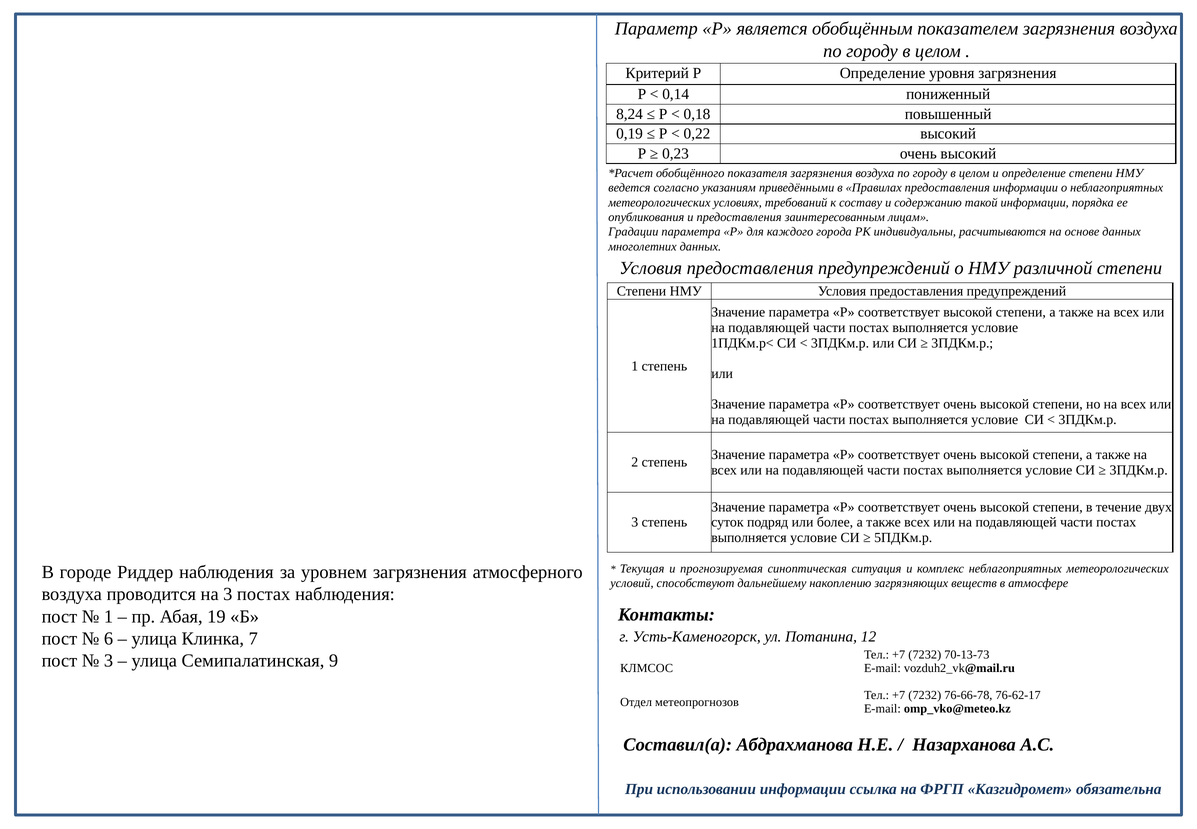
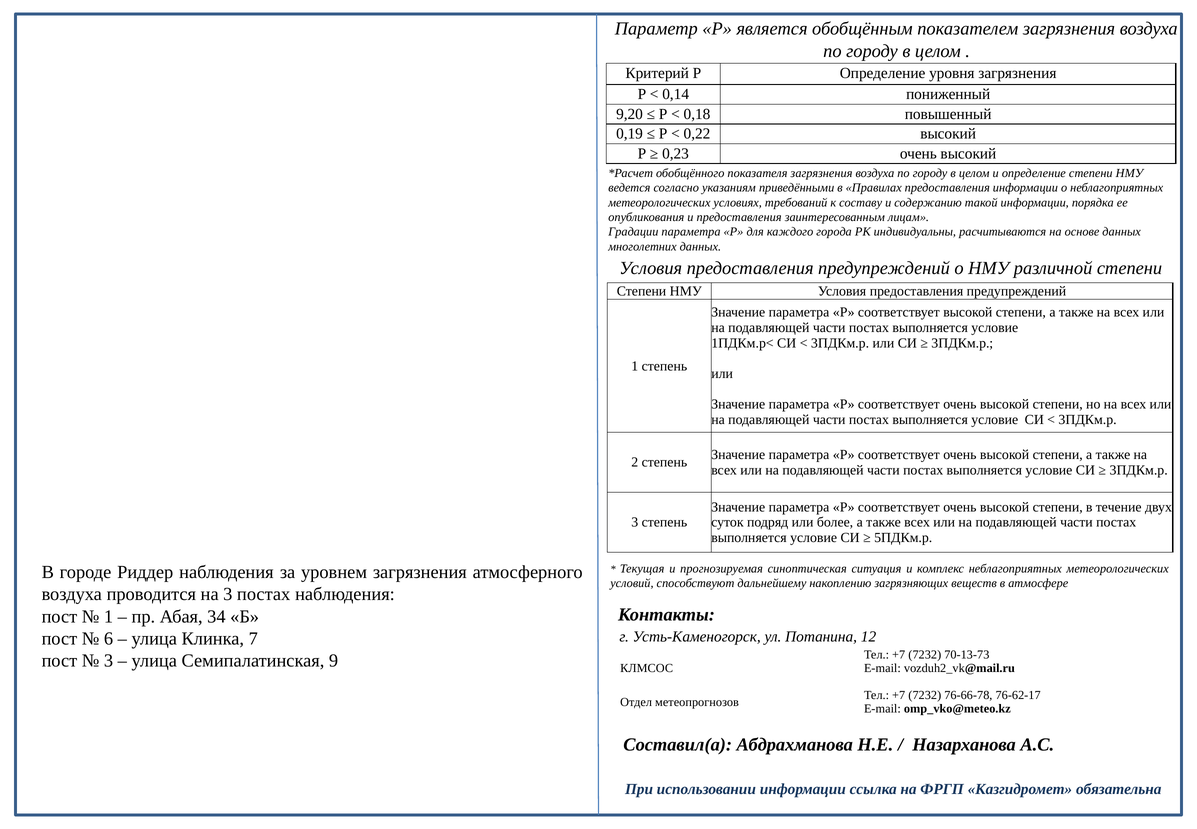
8,24: 8,24 -> 9,20
19: 19 -> 34
